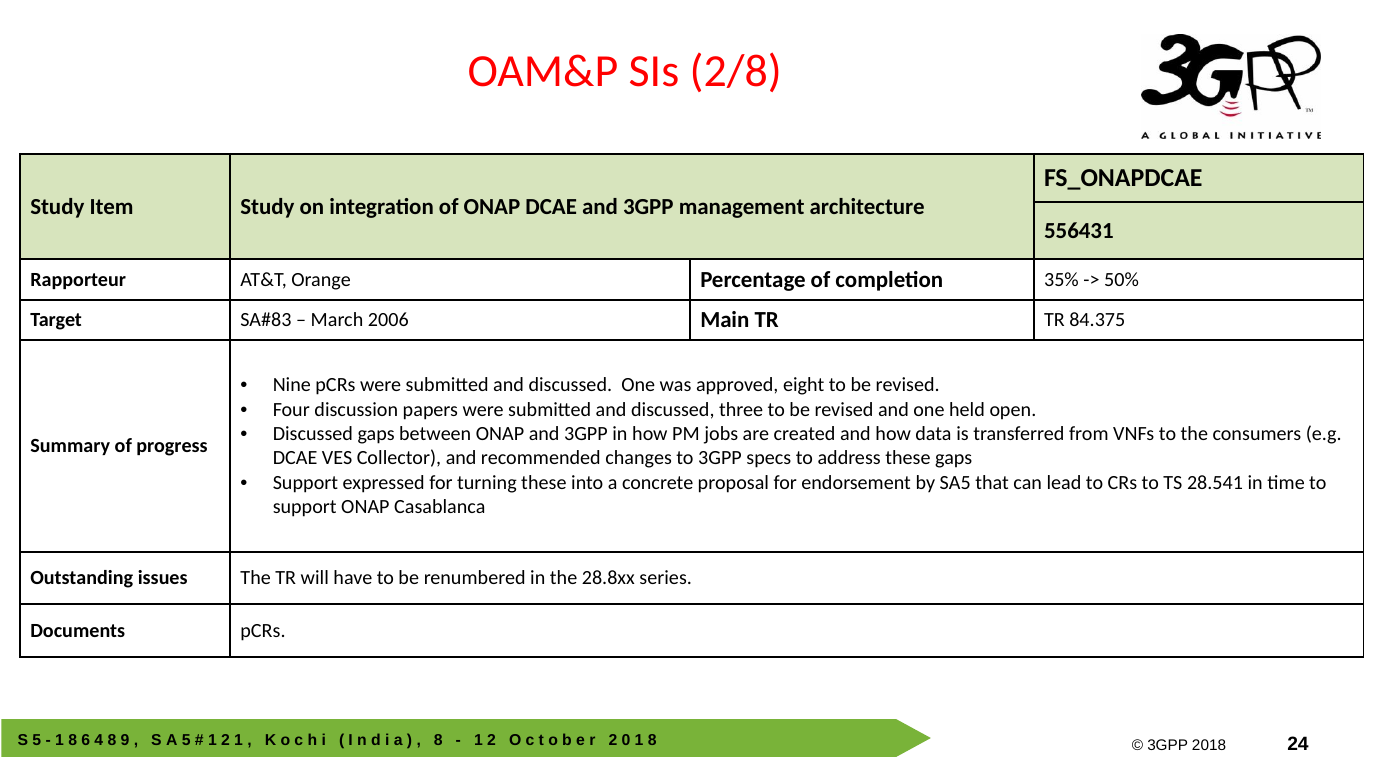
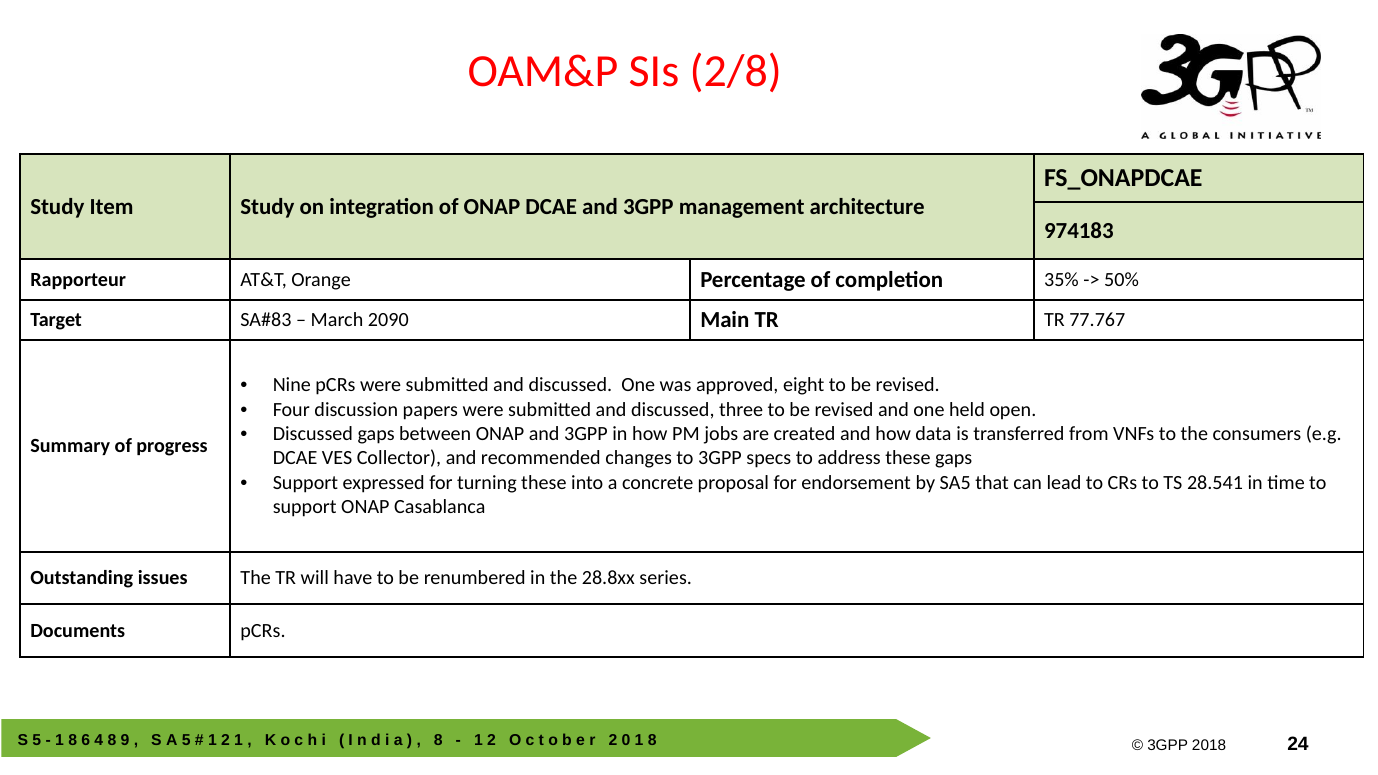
556431: 556431 -> 974183
2006: 2006 -> 2090
84.375: 84.375 -> 77.767
